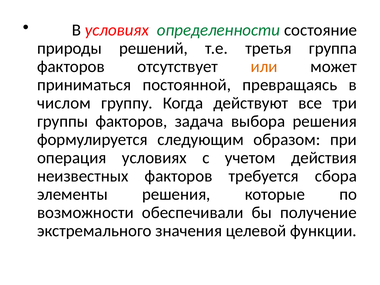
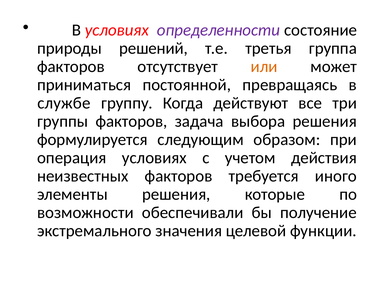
определенности colour: green -> purple
числом: числом -> службе
сбора: сбора -> иного
